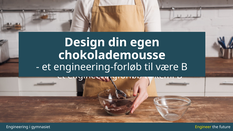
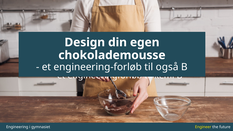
være: være -> også
